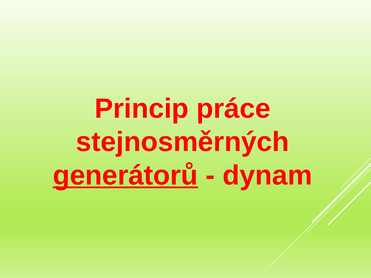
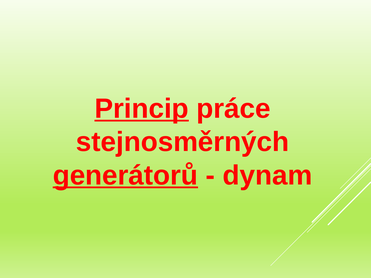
Princip underline: none -> present
